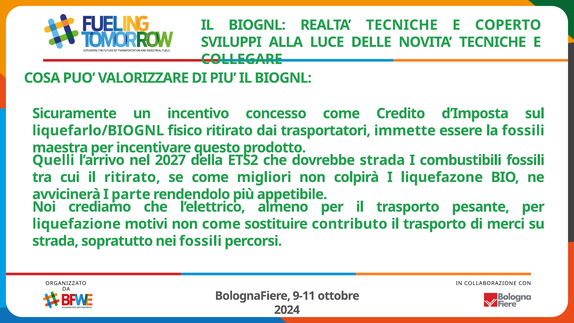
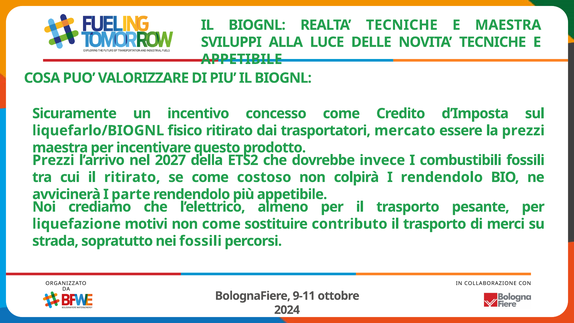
E COPERTO: COPERTO -> MAESTRA
COLLEGARE at (242, 59): COLLEGARE -> APPETIBILE
immette: immette -> mercato
la fossili: fossili -> prezzi
Quelli at (53, 160): Quelli -> Prezzi
dovrebbe strada: strada -> invece
migliori: migliori -> costoso
I liquefazone: liquefazone -> rendendolo
